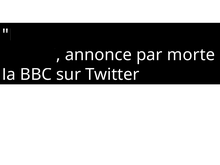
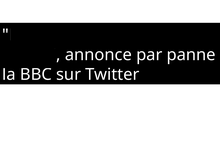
par morte: morte -> panne
